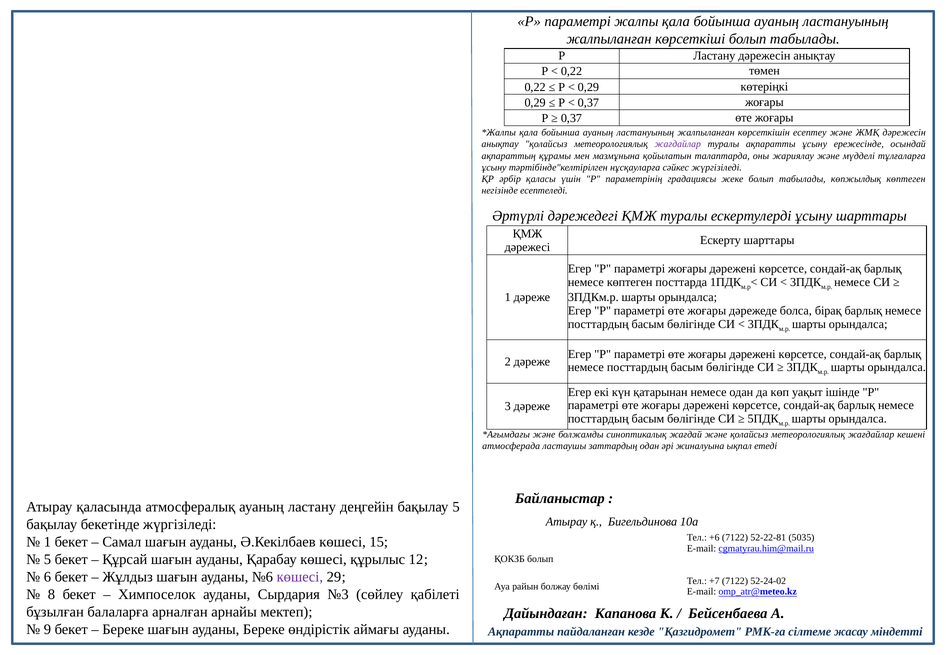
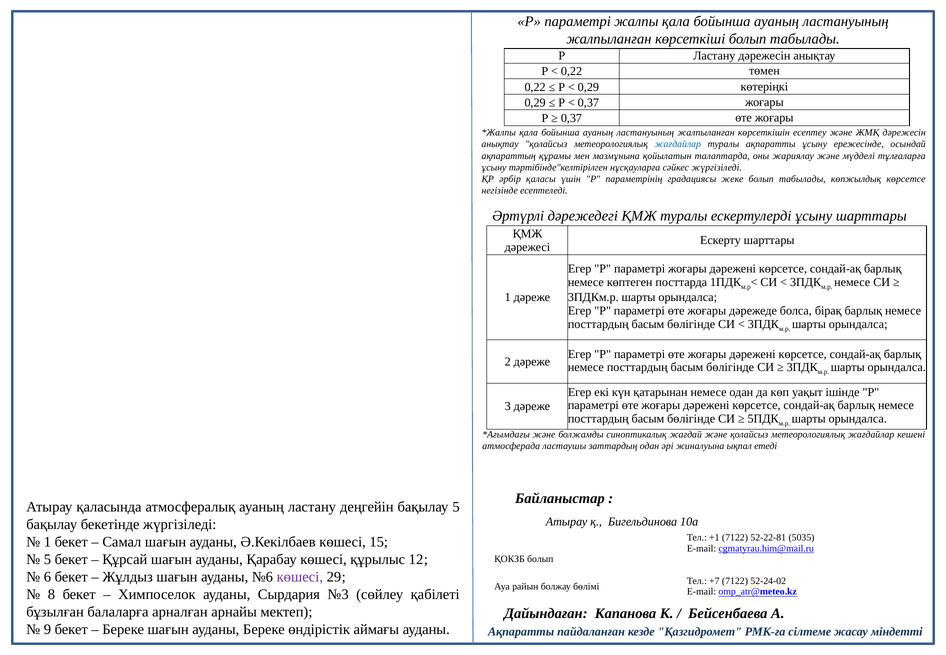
жағдайлар at (678, 144) colour: purple -> blue
көпжылдық көптеген: көптеген -> көрсетсе
+6: +6 -> +1
